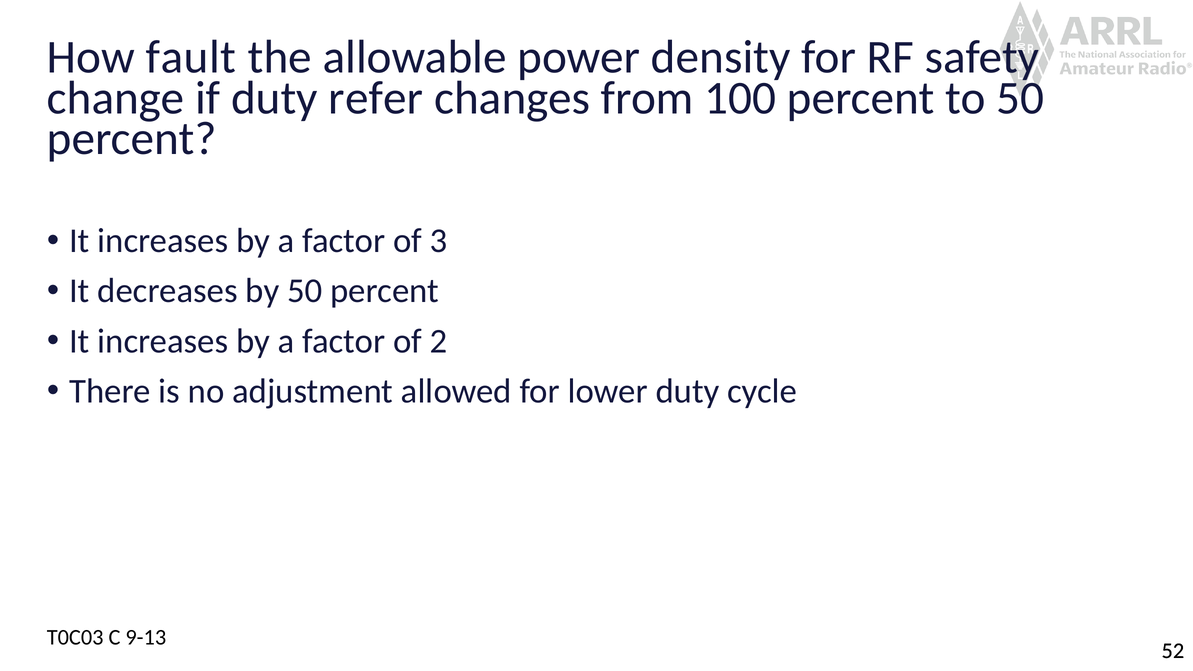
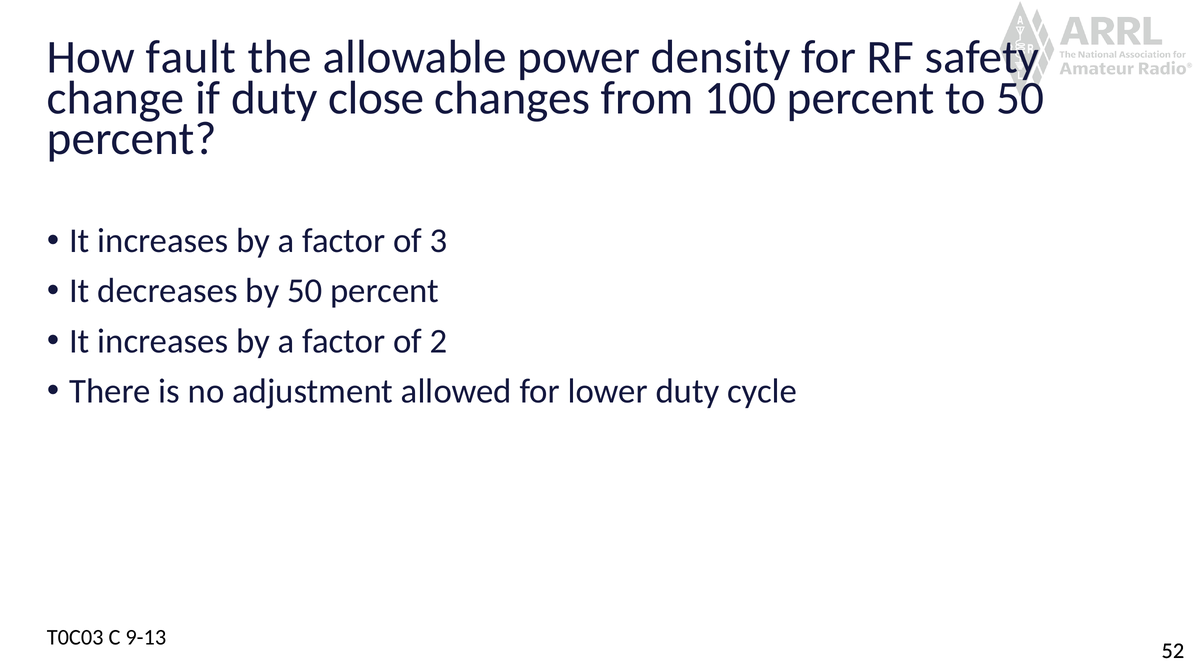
refer: refer -> close
